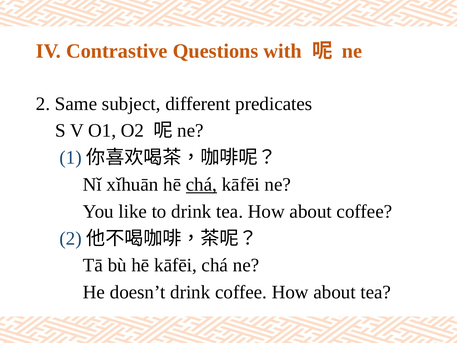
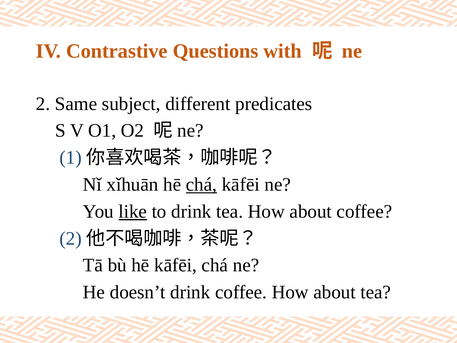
like underline: none -> present
